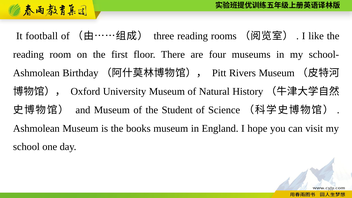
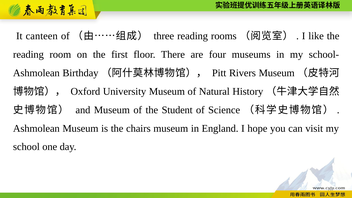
football: football -> canteen
books: books -> chairs
